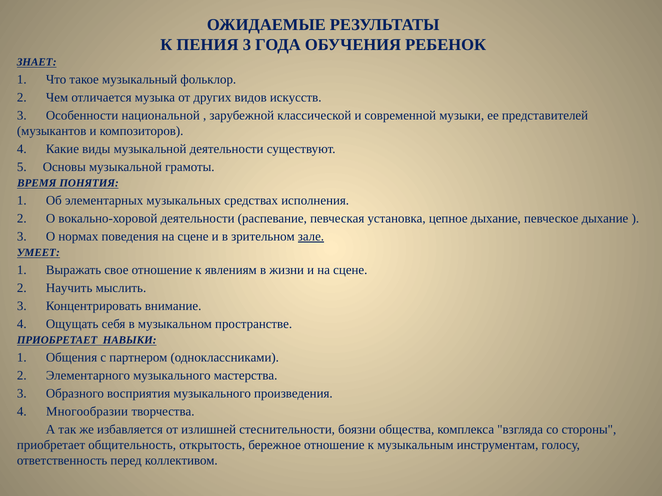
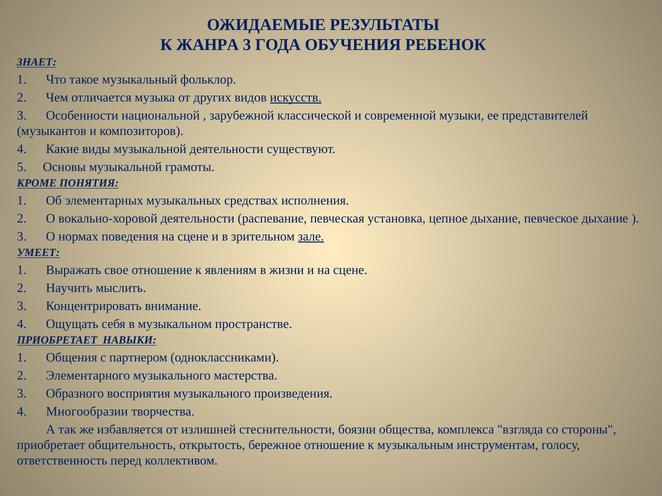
ПЕНИЯ: ПЕНИЯ -> ЖАНРА
искусств underline: none -> present
ВРЕМЯ: ВРЕМЯ -> КРОМЕ
